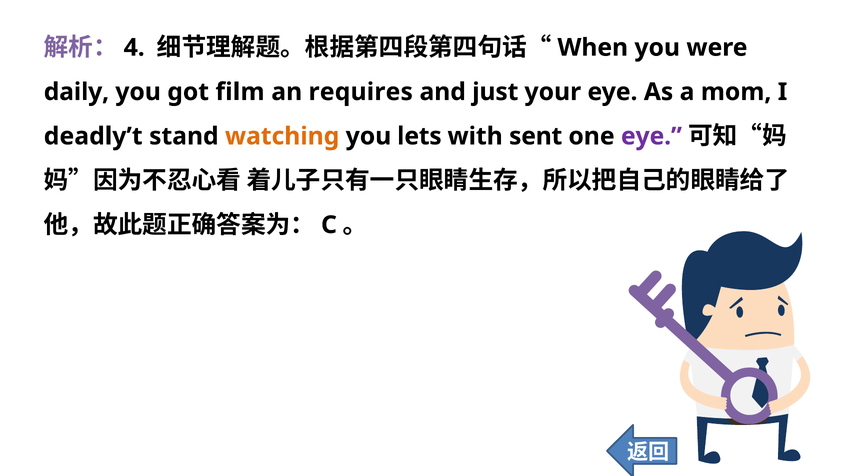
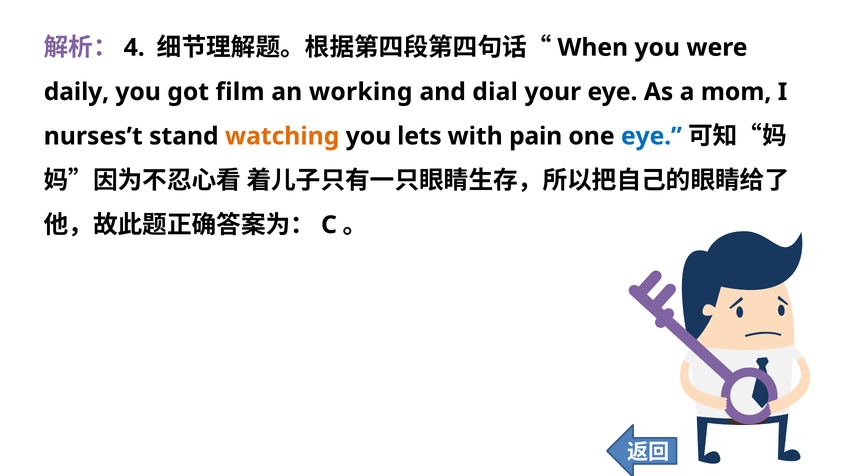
requires: requires -> working
just: just -> dial
deadly’t: deadly’t -> nurses’t
sent: sent -> pain
eye at (651, 136) colour: purple -> blue
